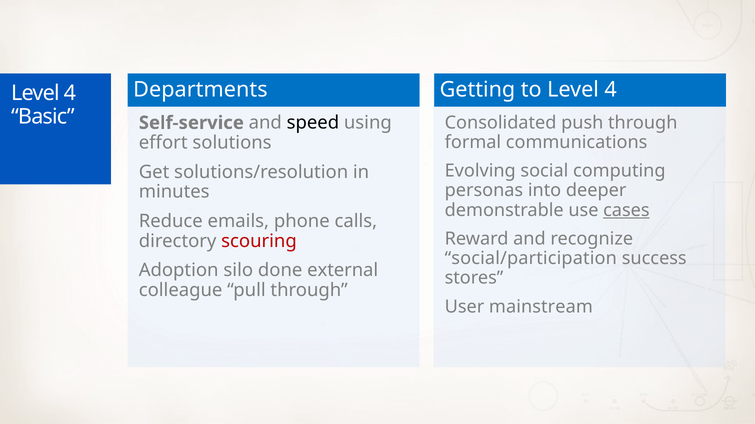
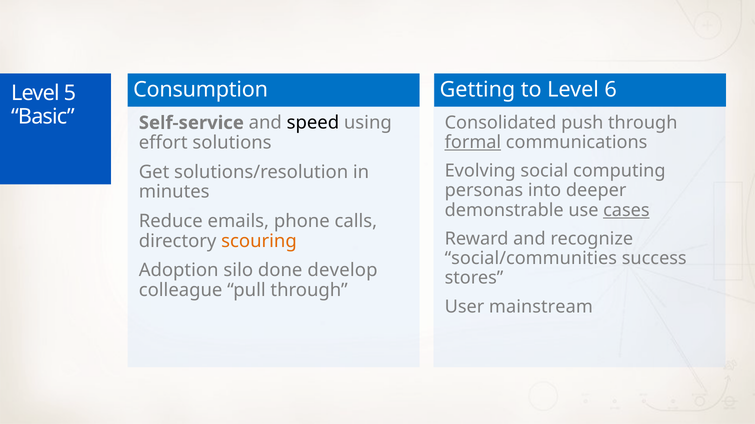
Departments: Departments -> Consumption
to Level 4: 4 -> 6
4 at (70, 93): 4 -> 5
formal underline: none -> present
scouring colour: red -> orange
social/participation: social/participation -> social/communities
external: external -> develop
